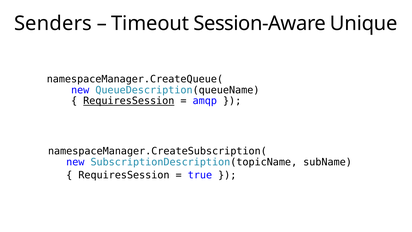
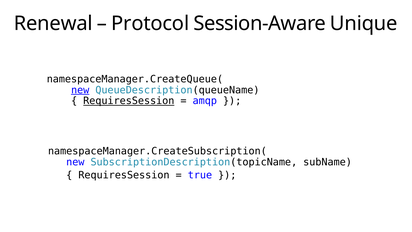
Senders: Senders -> Renewal
Timeout: Timeout -> Protocol
new at (80, 90) underline: none -> present
